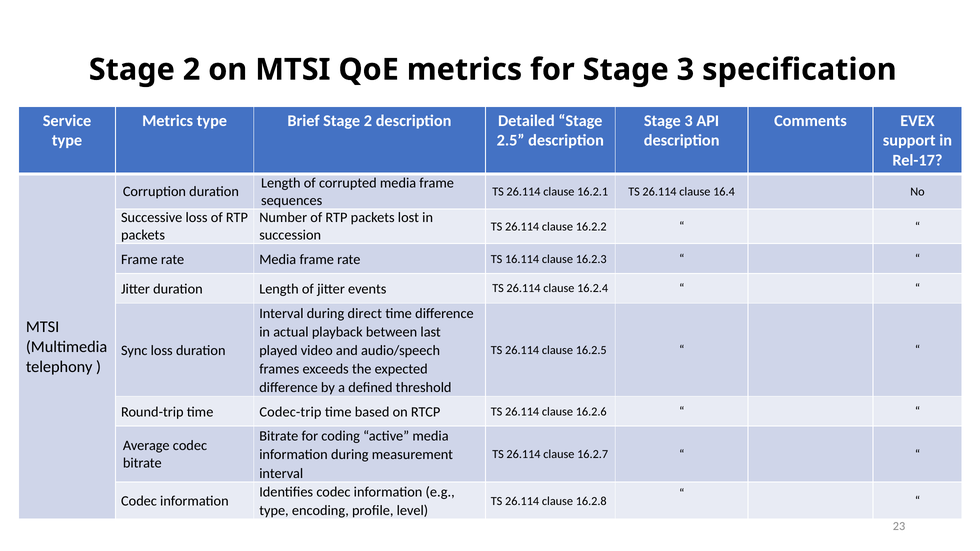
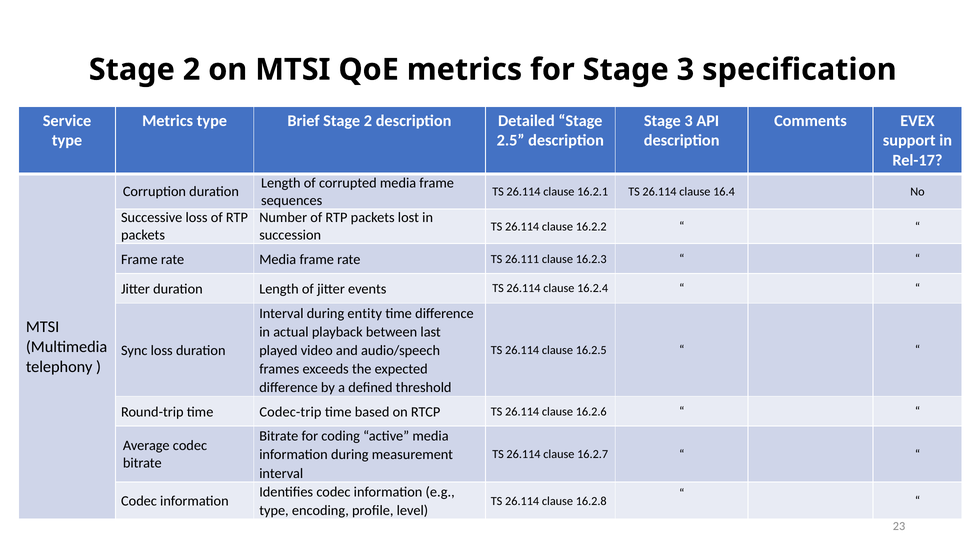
16.114: 16.114 -> 26.111
direct: direct -> entity
